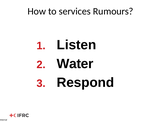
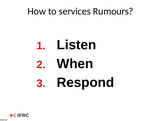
Water: Water -> When
